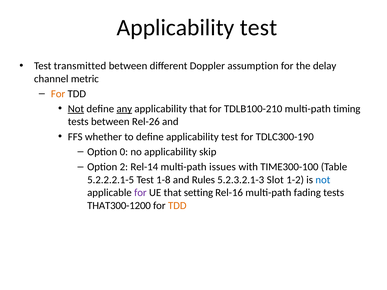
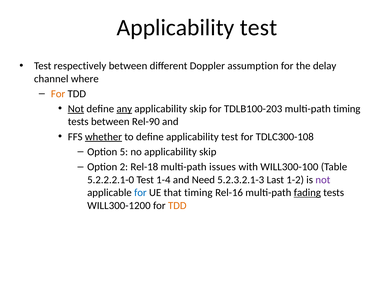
transmitted: transmitted -> respectively
metric: metric -> where
that at (198, 109): that -> skip
TDLB100-210: TDLB100-210 -> TDLB100-203
Rel-26: Rel-26 -> Rel-90
whether underline: none -> present
TDLC300-190: TDLC300-190 -> TDLC300-108
0: 0 -> 5
Rel-14: Rel-14 -> Rel-18
TIME300-100: TIME300-100 -> WILL300-100
5.2.2.2.1-5: 5.2.2.2.1-5 -> 5.2.2.2.1-0
1-8: 1-8 -> 1-4
Rules: Rules -> Need
Slot: Slot -> Last
not at (323, 180) colour: blue -> purple
for at (140, 193) colour: purple -> blue
that setting: setting -> timing
fading underline: none -> present
THAT300-1200: THAT300-1200 -> WILL300-1200
